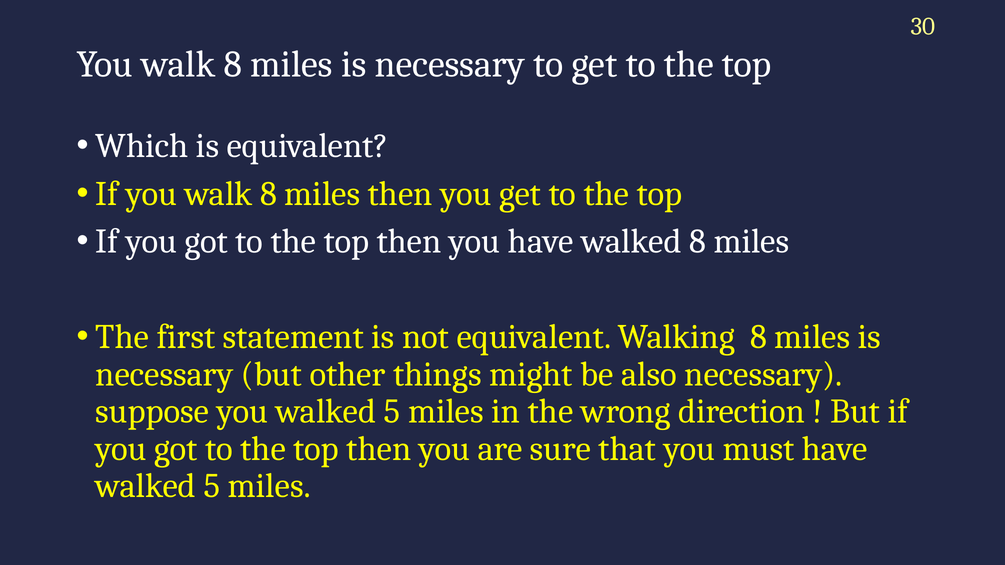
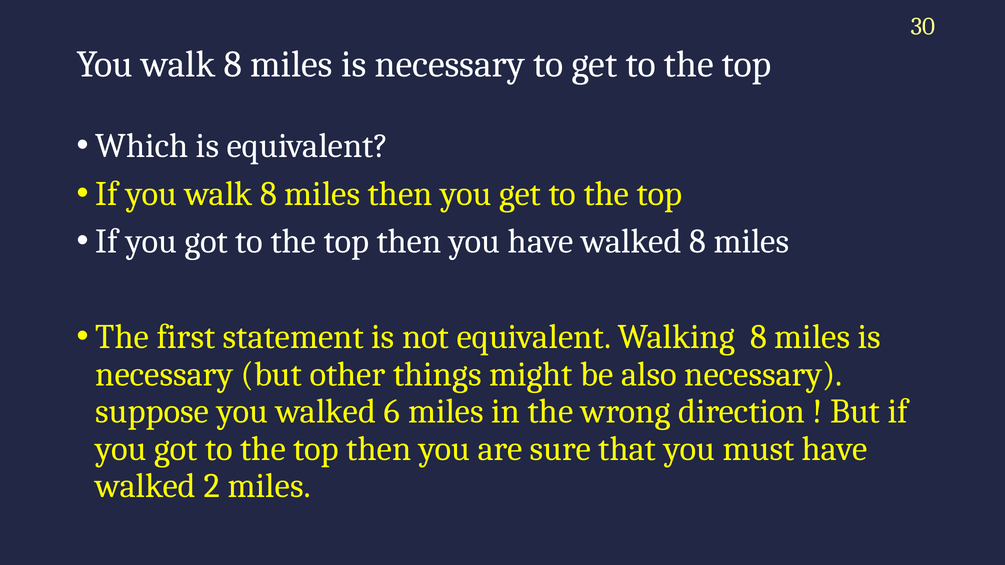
you walked 5: 5 -> 6
5 at (212, 486): 5 -> 2
